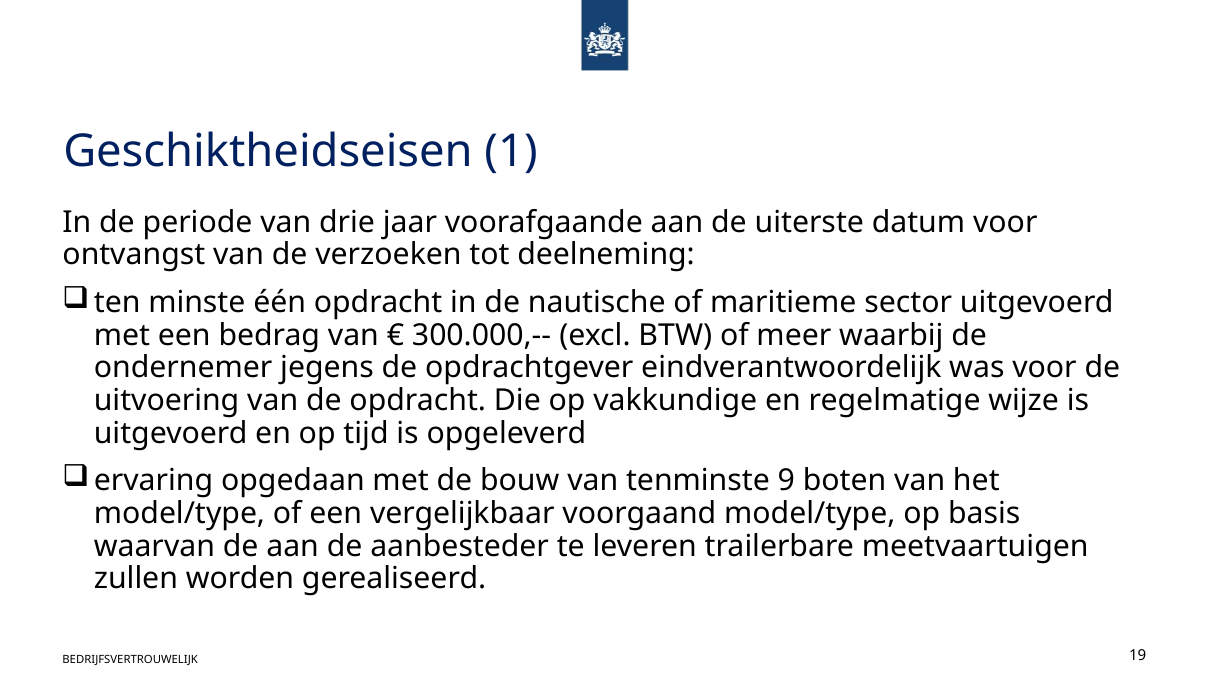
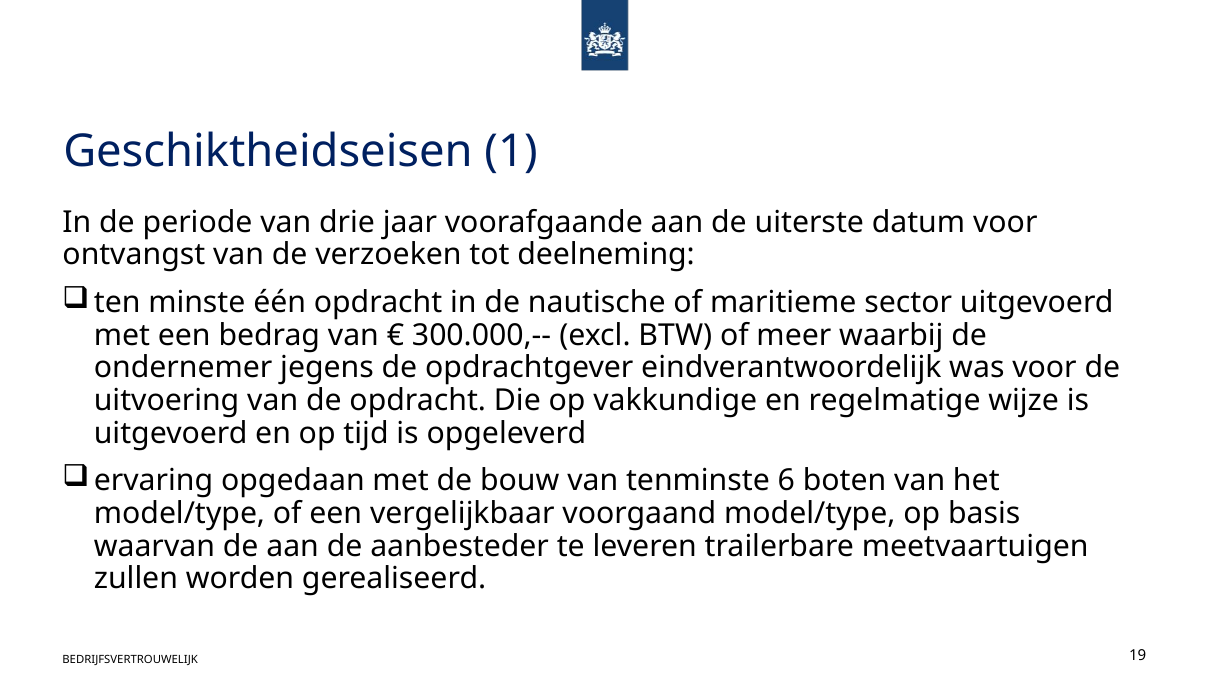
9: 9 -> 6
